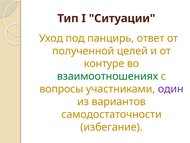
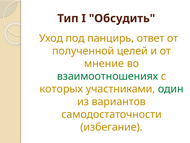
Ситуации: Ситуации -> Обсудить
контуре: контуре -> мнение
вопросы: вопросы -> которых
один colour: purple -> green
